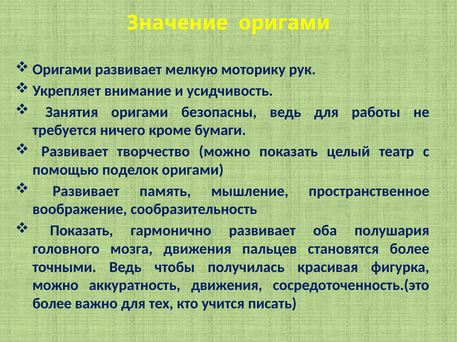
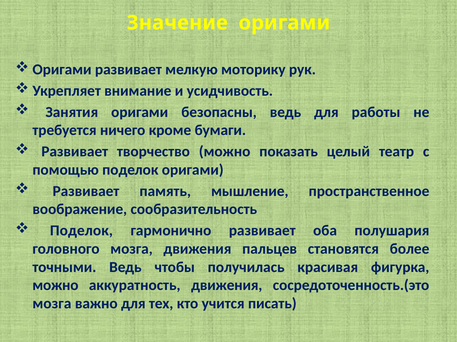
Показать at (82, 231): Показать -> Поделок
более at (52, 304): более -> мозга
